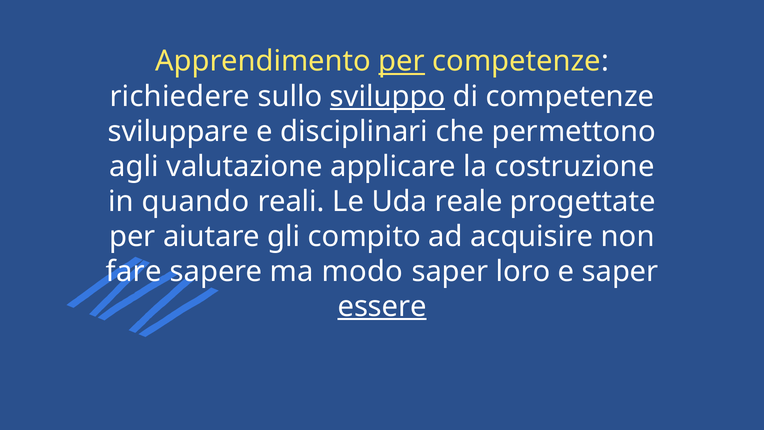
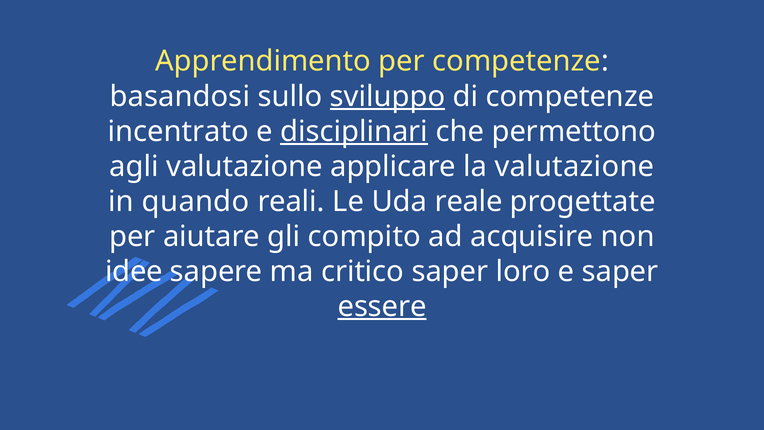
per at (402, 61) underline: present -> none
richiedere: richiedere -> basandosi
sviluppare: sviluppare -> incentrato
disciplinari underline: none -> present
la costruzione: costruzione -> valutazione
fare: fare -> idee
modo: modo -> critico
